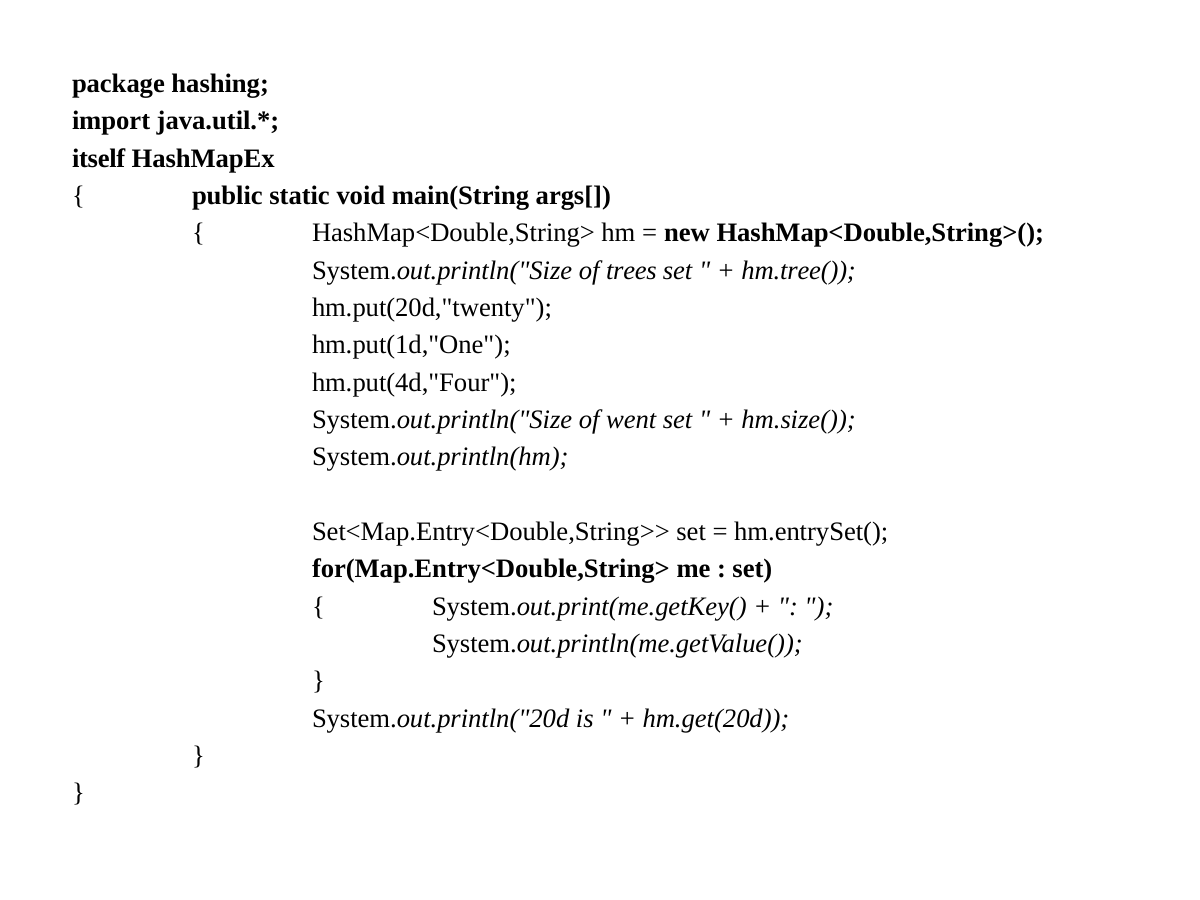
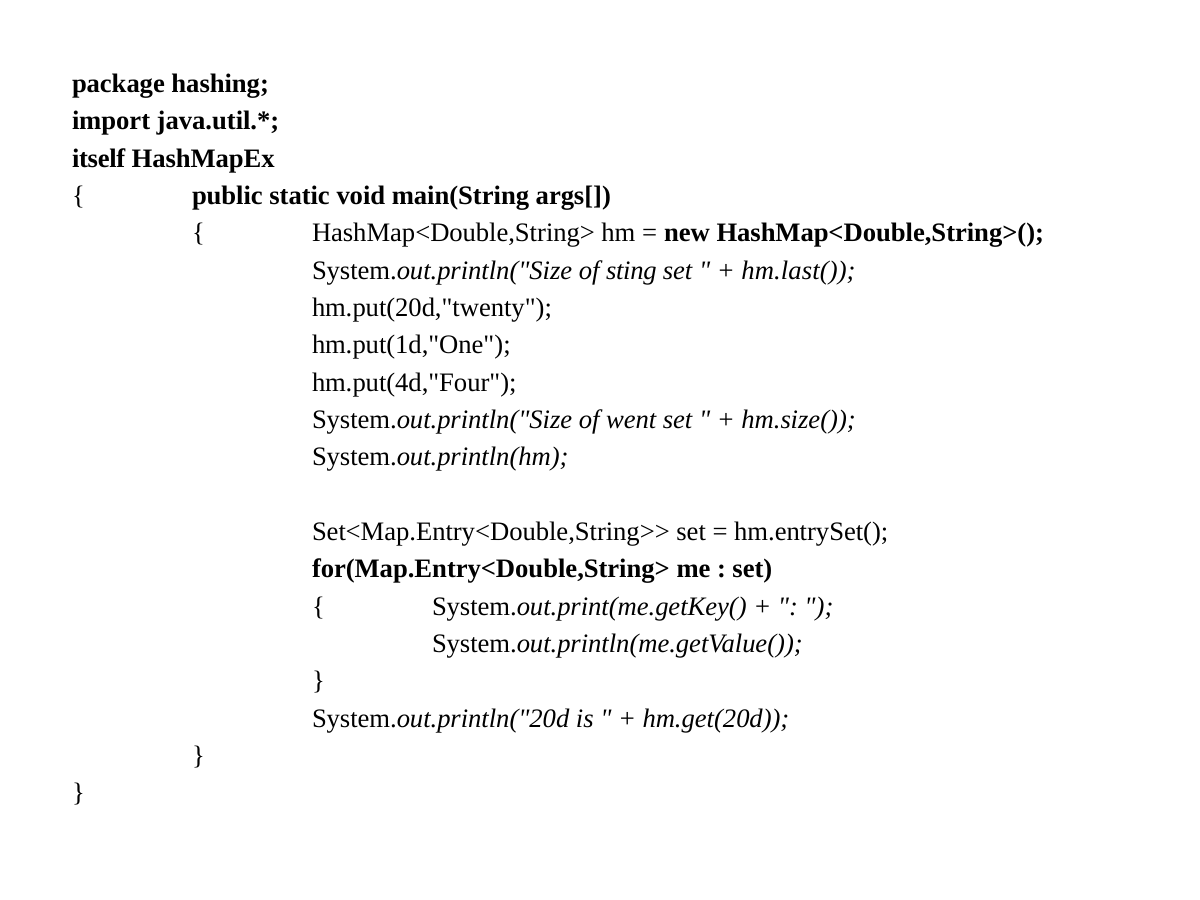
trees: trees -> sting
hm.tree(: hm.tree( -> hm.last(
